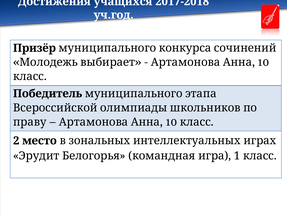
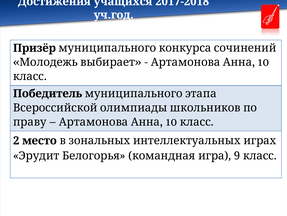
1: 1 -> 9
